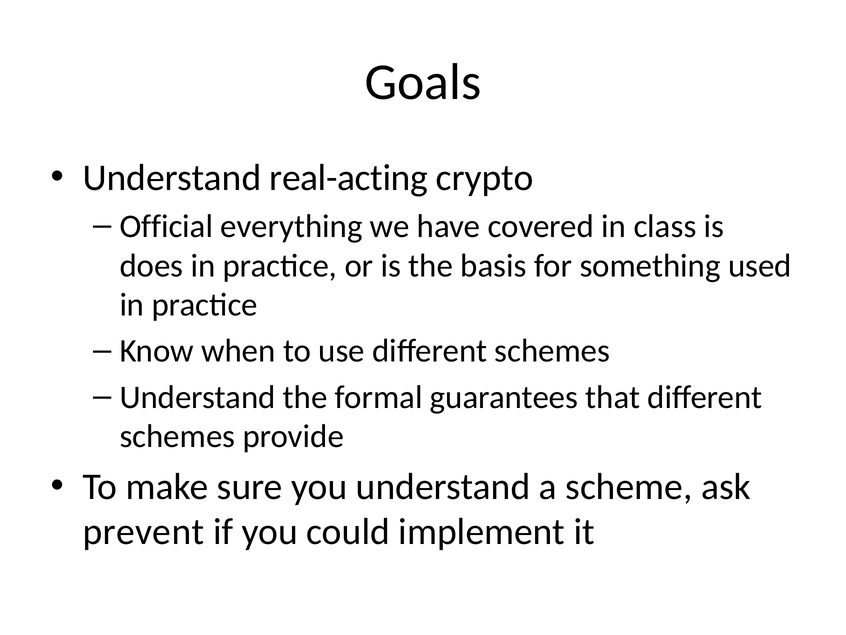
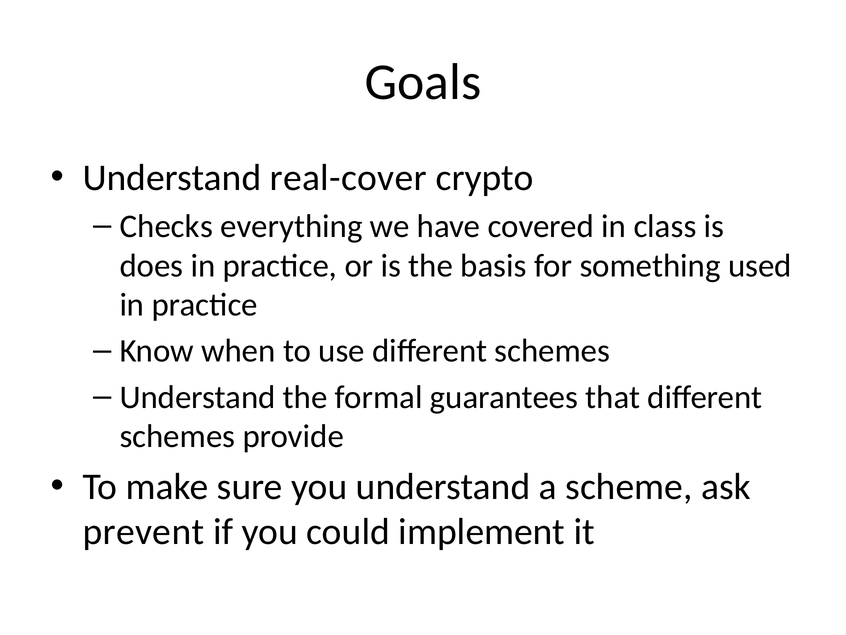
real-acting: real-acting -> real-cover
Official: Official -> Checks
